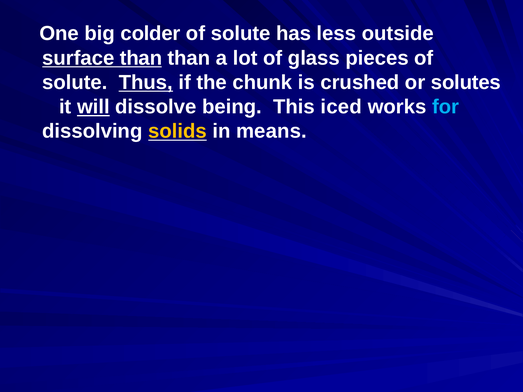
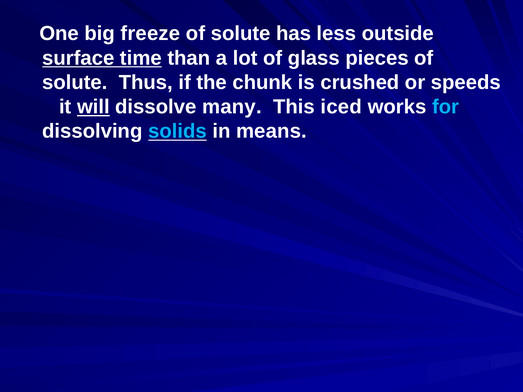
colder: colder -> freeze
surface than: than -> time
Thus underline: present -> none
solutes: solutes -> speeds
being: being -> many
solids colour: yellow -> light blue
